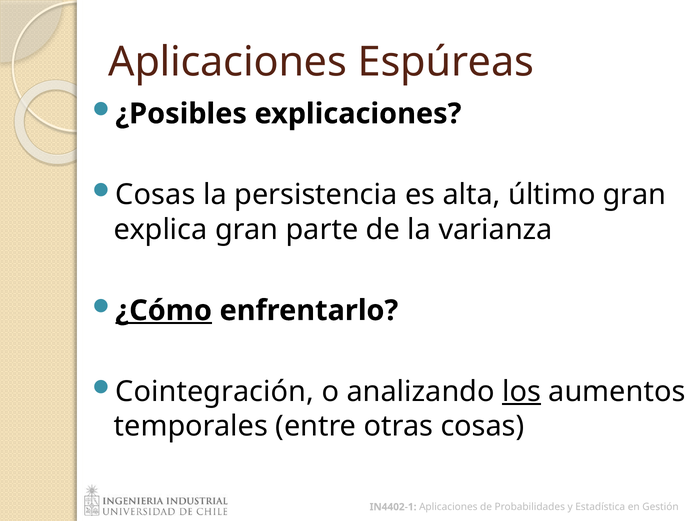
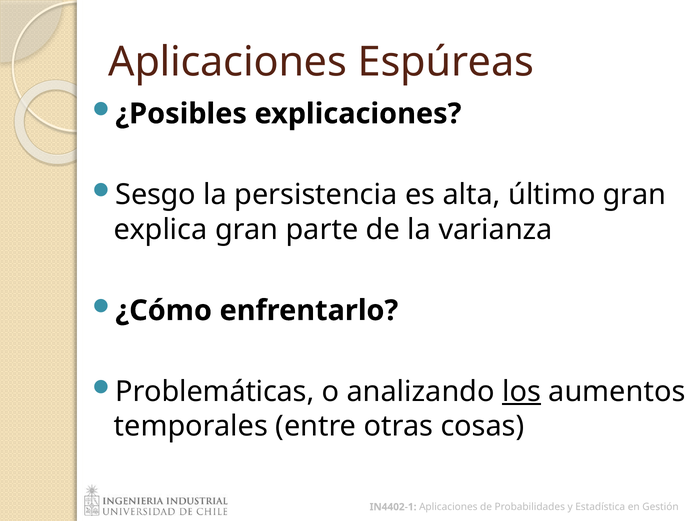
Cosas at (155, 195): Cosas -> Sesgo
¿Cómo underline: present -> none
Cointegración: Cointegración -> Problemáticas
